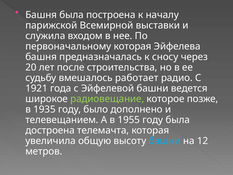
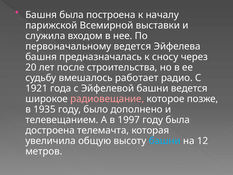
первоначальному которая: которая -> ведется
радиовещание colour: light green -> pink
1955: 1955 -> 1997
